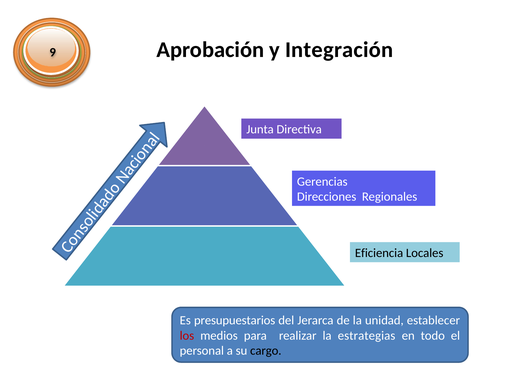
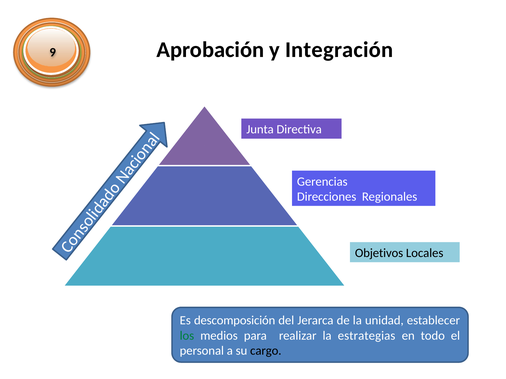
Eficiencia: Eficiencia -> Objetivos
presupuestarios: presupuestarios -> descomposición
los colour: red -> green
